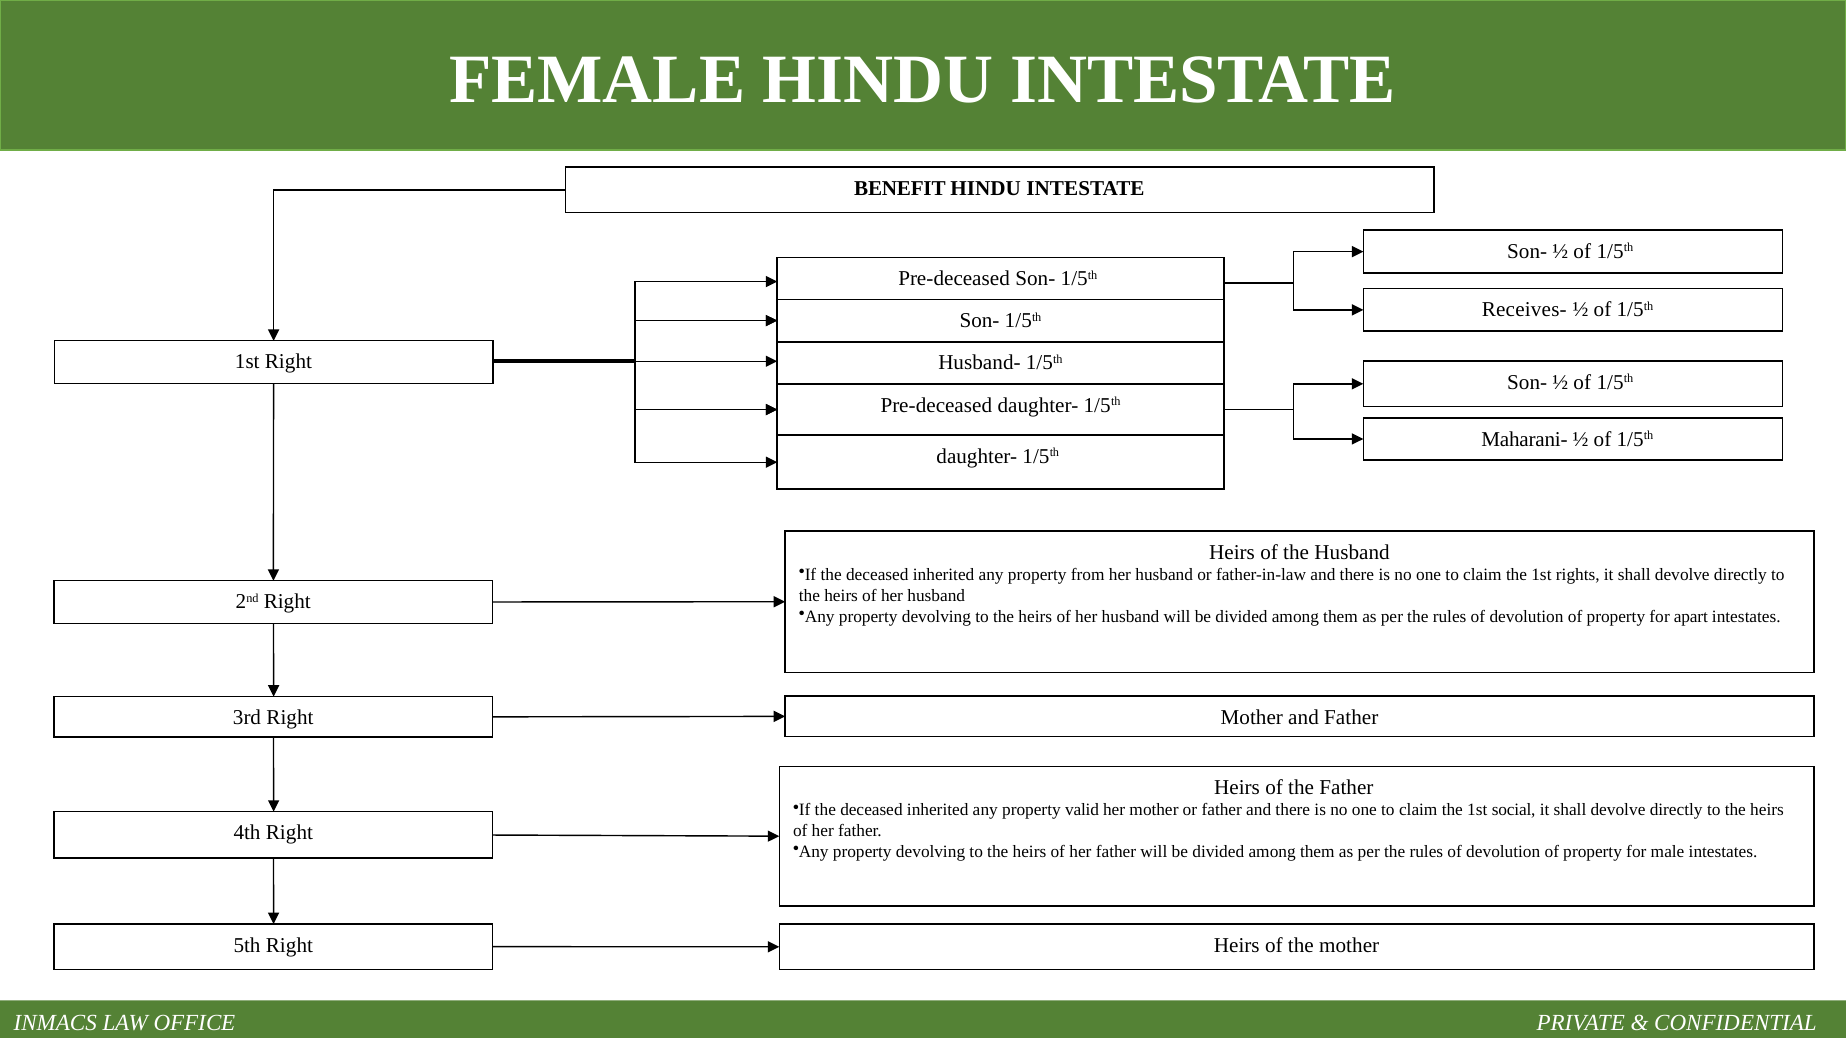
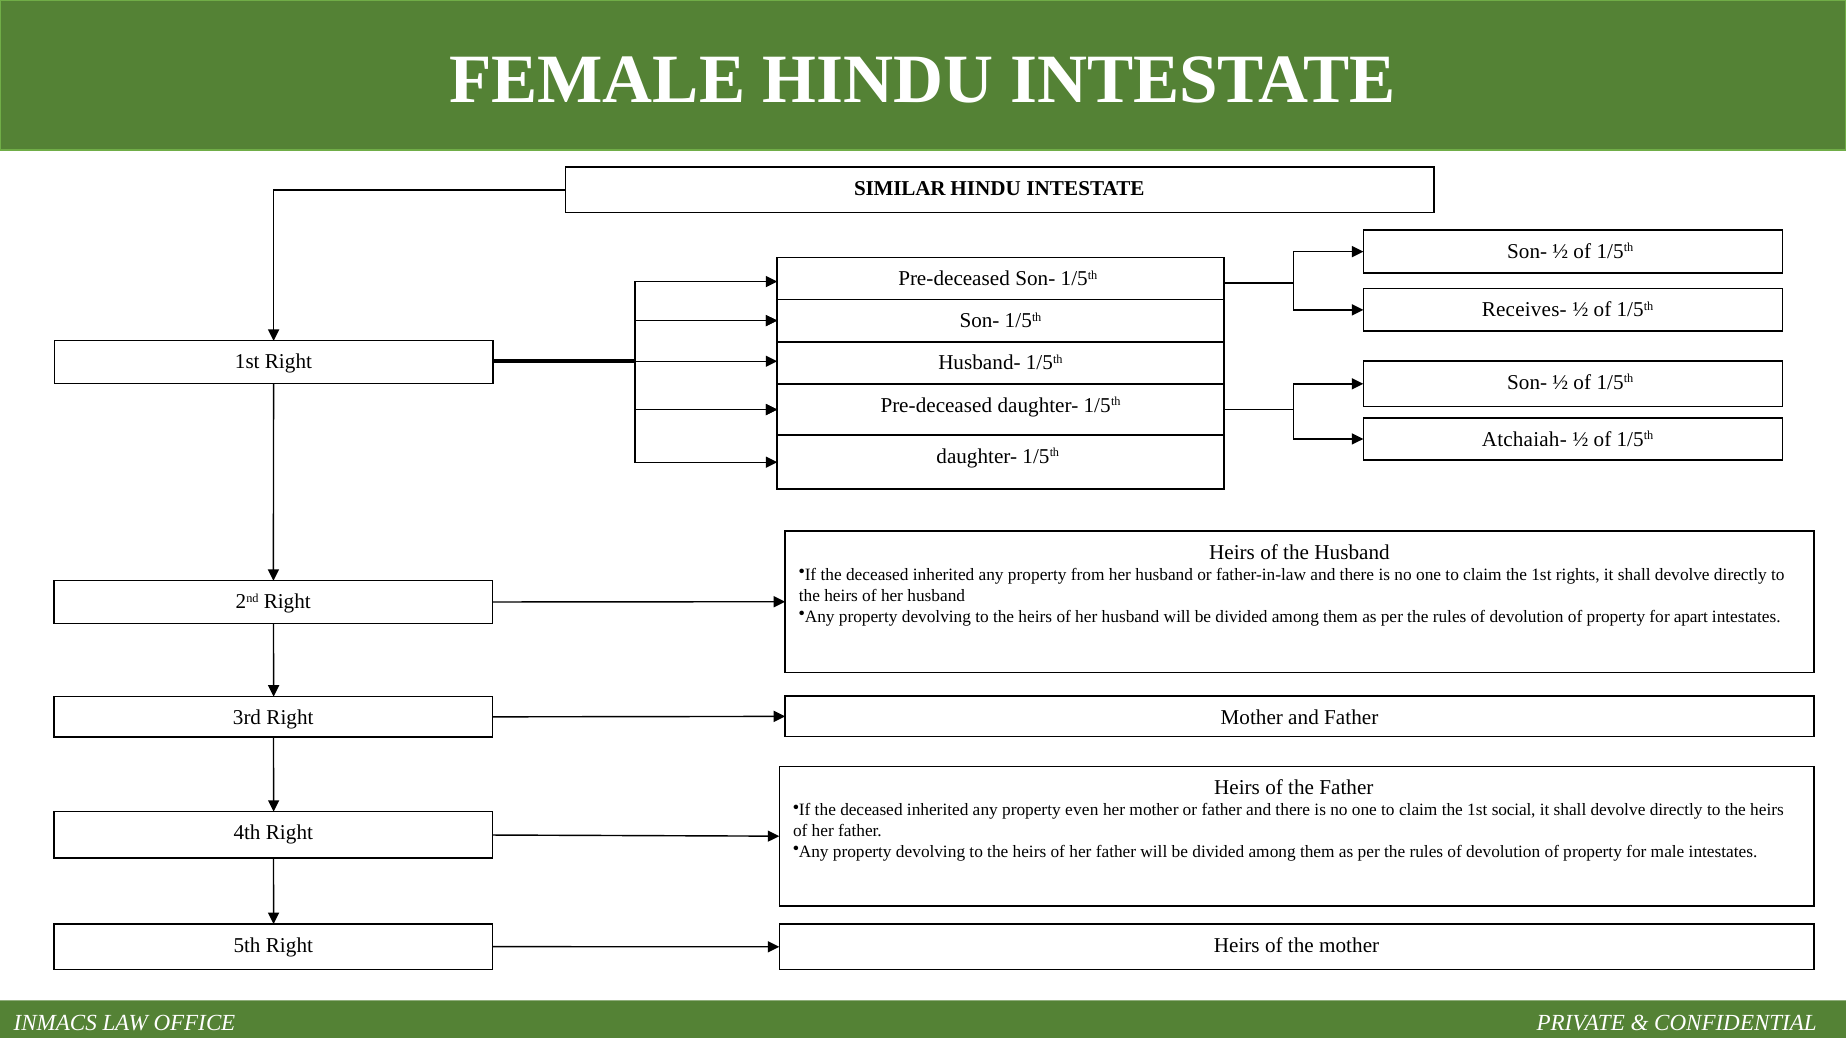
BENEFIT: BENEFIT -> SIMILAR
Maharani-: Maharani- -> Atchaiah-
valid: valid -> even
